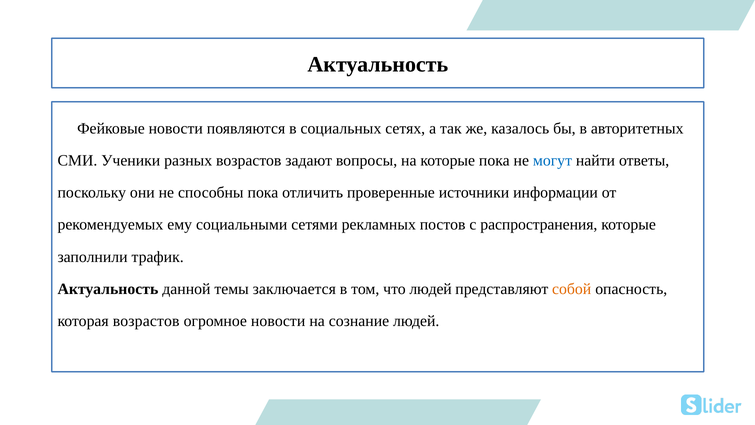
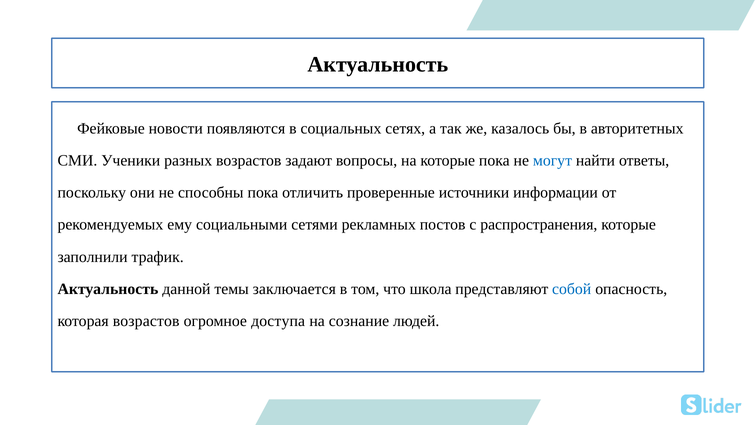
что людей: людей -> школа
собой colour: orange -> blue
огромное новости: новости -> доступа
